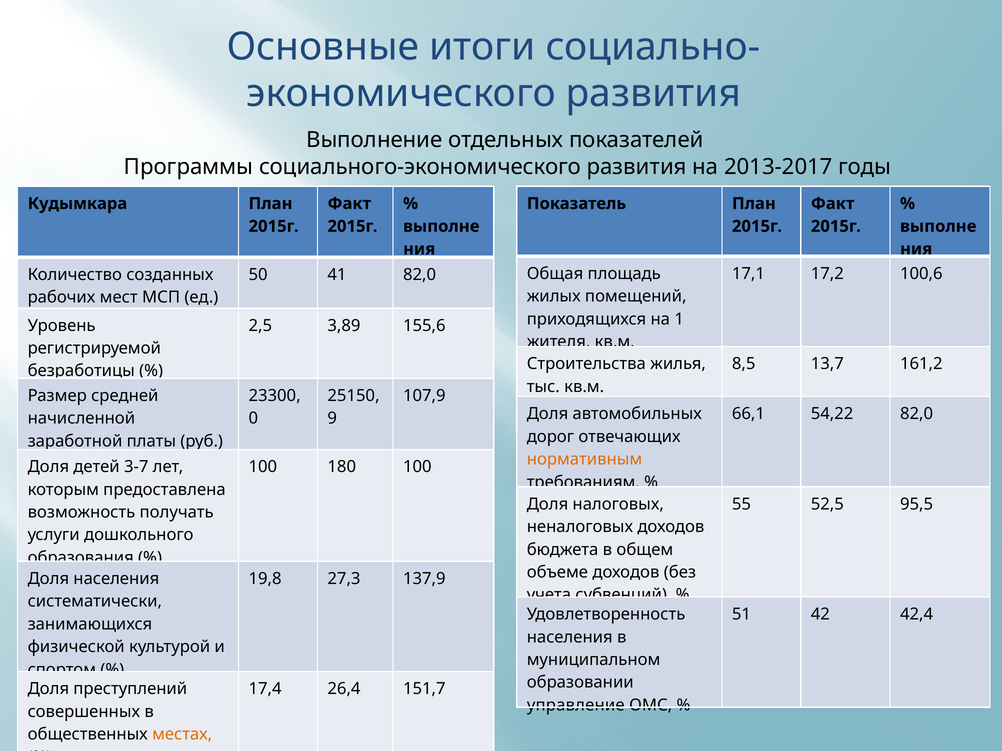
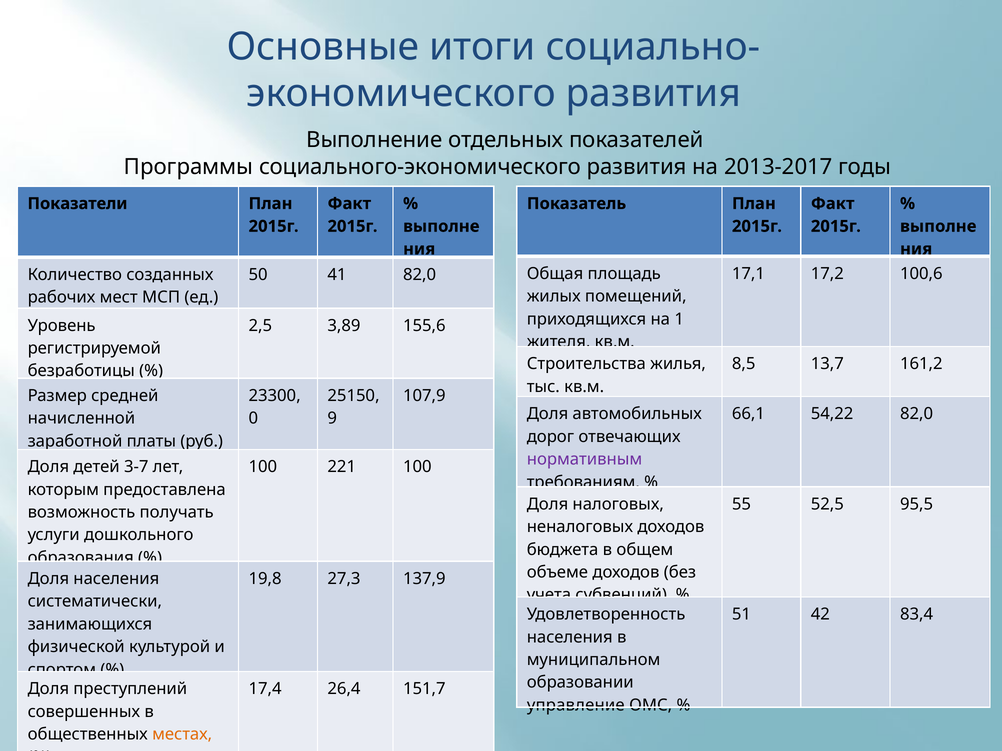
Кудымкара: Кудымкара -> Показатели
нормативным colour: orange -> purple
180: 180 -> 221
42,4: 42,4 -> 83,4
